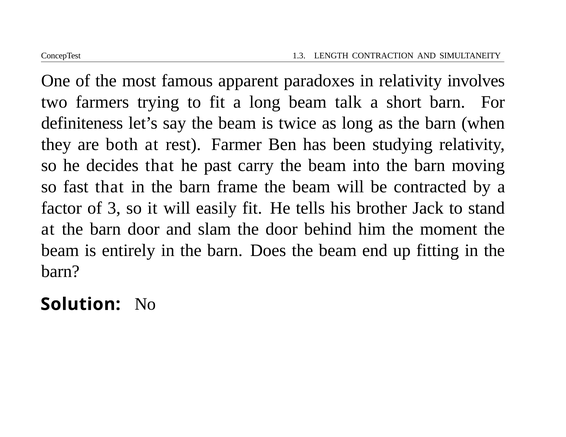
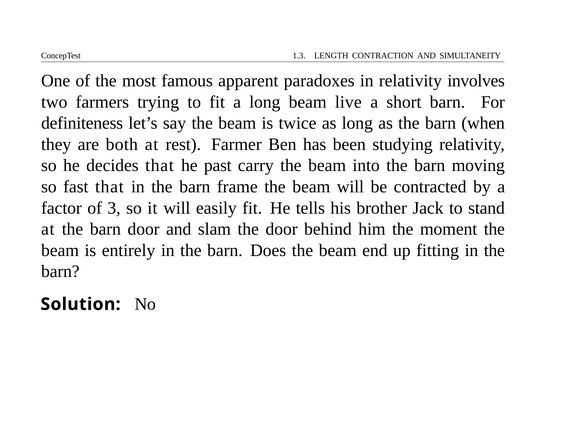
talk: talk -> live
